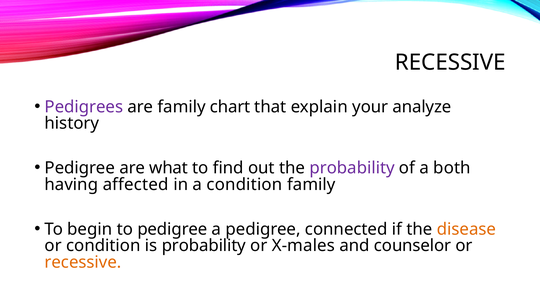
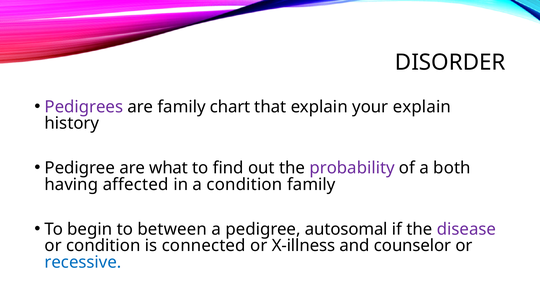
RECESSIVE at (450, 62): RECESSIVE -> DISORDER
your analyze: analyze -> explain
to pedigree: pedigree -> between
connected: connected -> autosomal
disease colour: orange -> purple
is probability: probability -> connected
X-males: X-males -> X-illness
recessive at (83, 262) colour: orange -> blue
